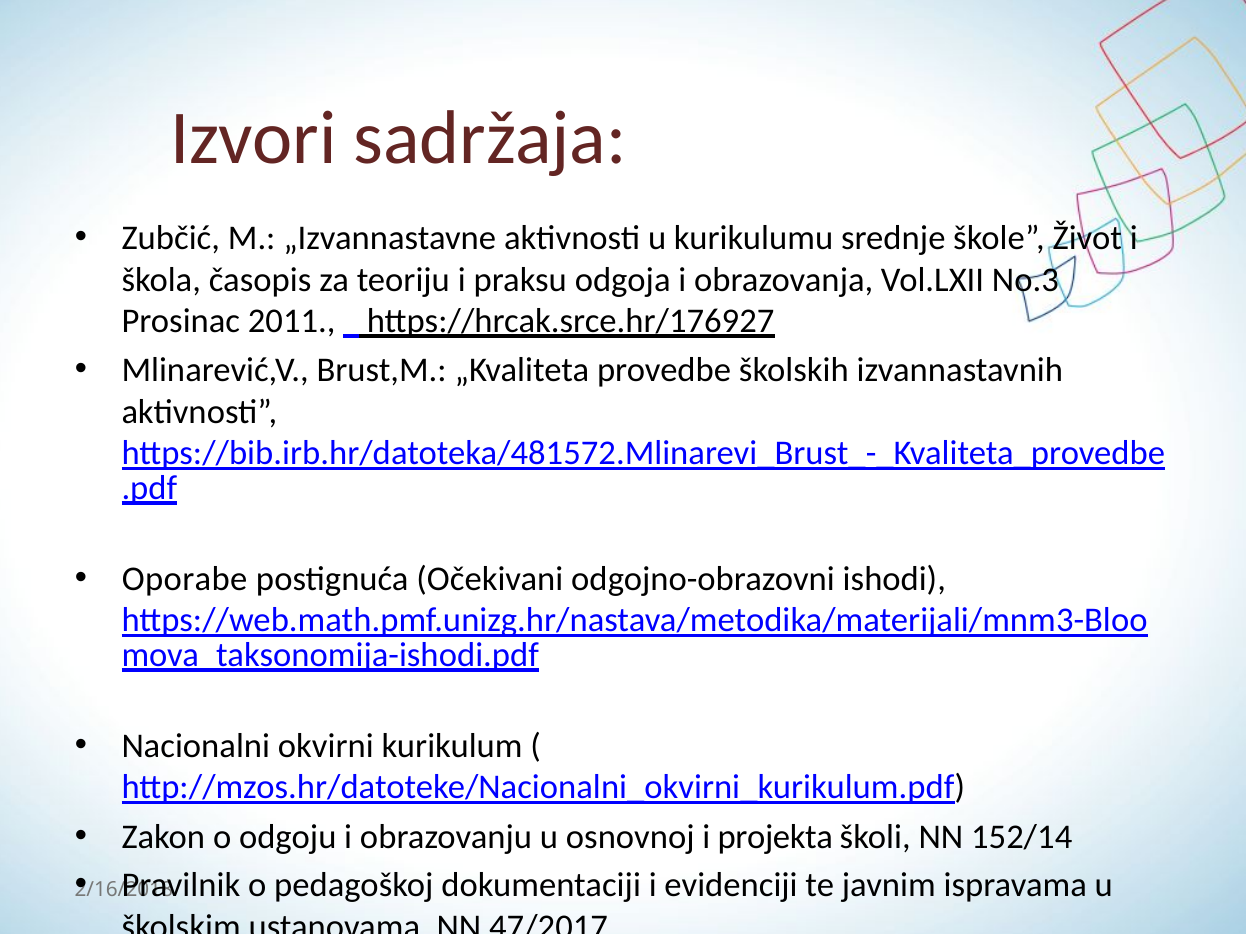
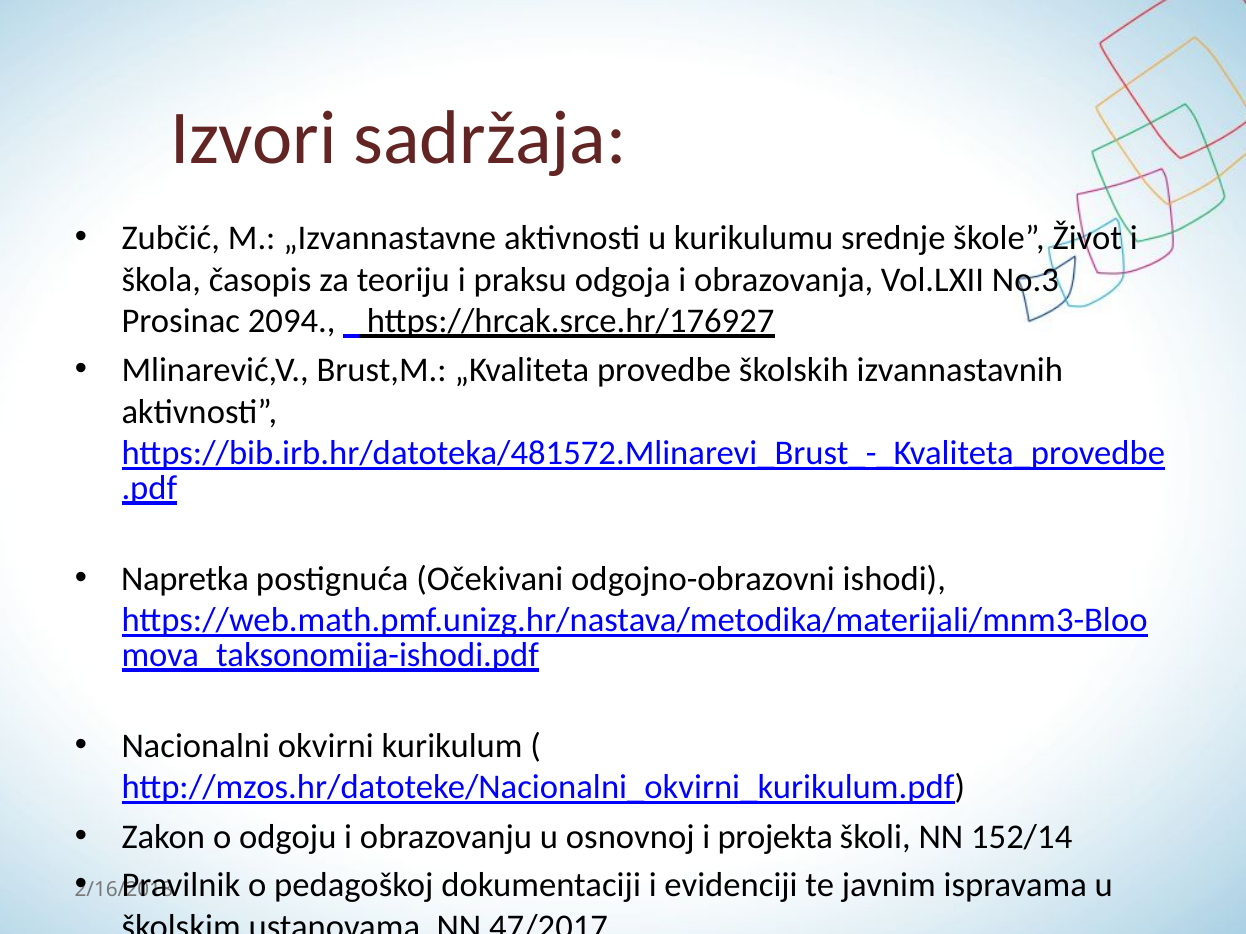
2011: 2011 -> 2094
Oporabe: Oporabe -> Napretka
